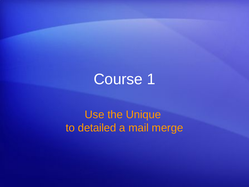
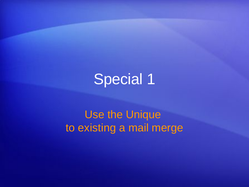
Course: Course -> Special
detailed: detailed -> existing
